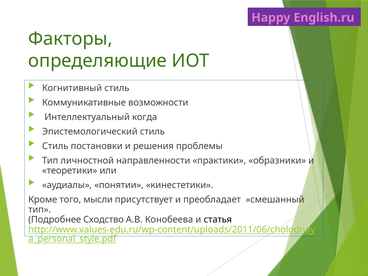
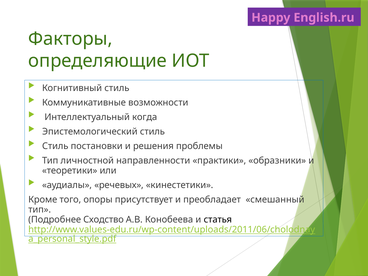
понятии: понятии -> речевых
мысли: мысли -> опоры
